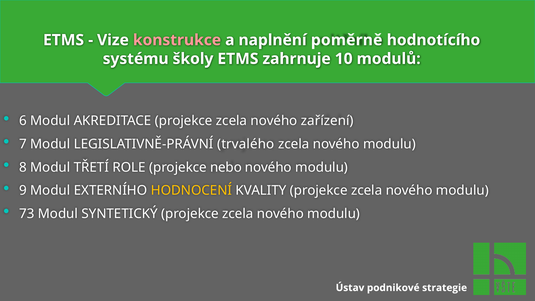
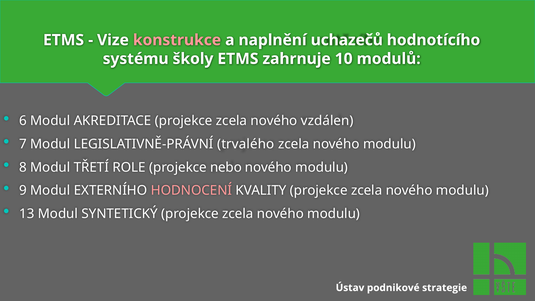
poměrně: poměrně -> uchazečů
zařízení: zařízení -> vzdálen
HODNOCENÍ colour: yellow -> pink
73: 73 -> 13
